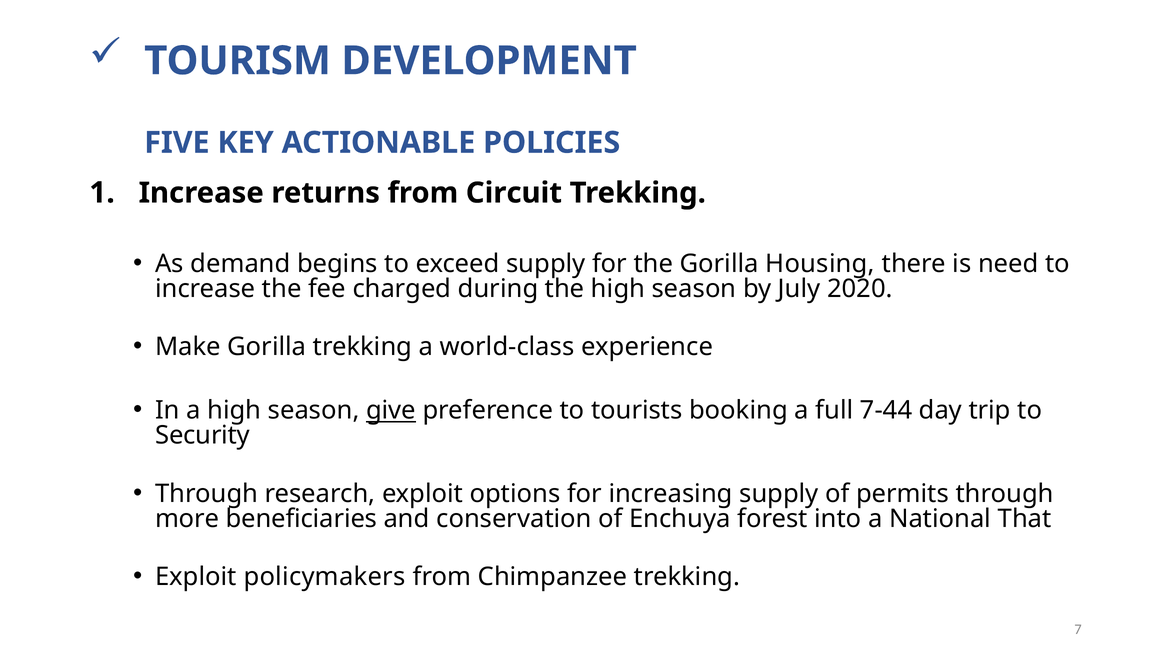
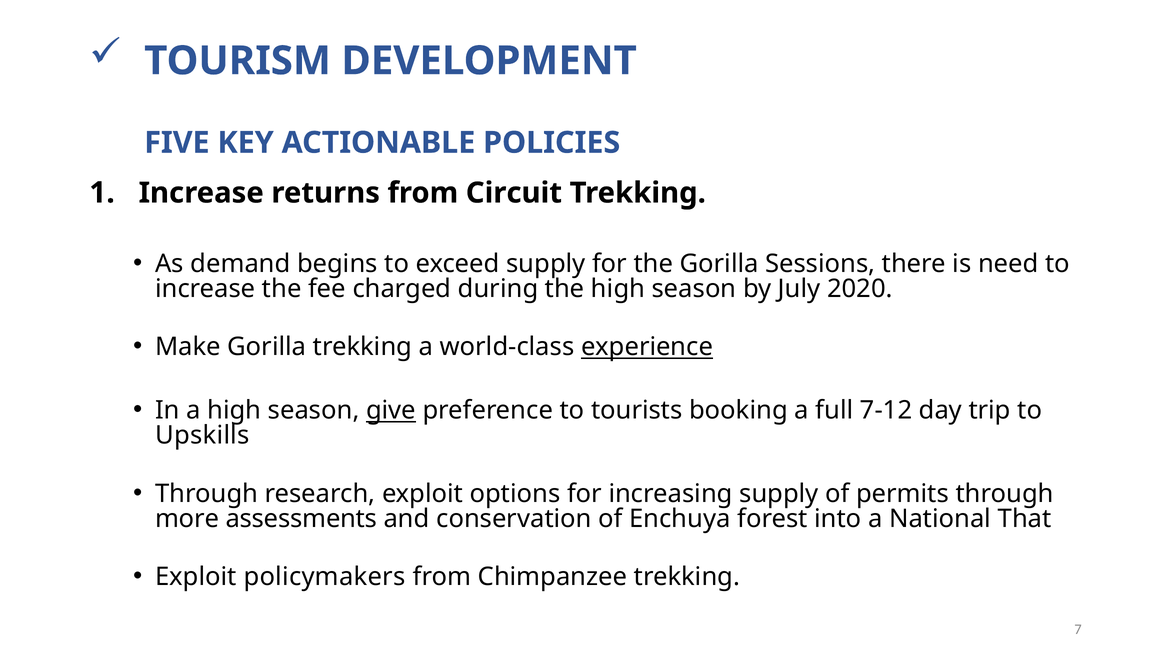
Housing: Housing -> Sessions
experience underline: none -> present
7-44: 7-44 -> 7-12
Security: Security -> Upskills
beneficiaries: beneficiaries -> assessments
